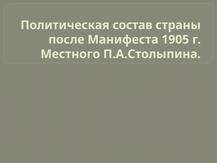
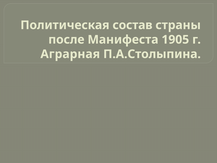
Местного: Местного -> Аграрная
